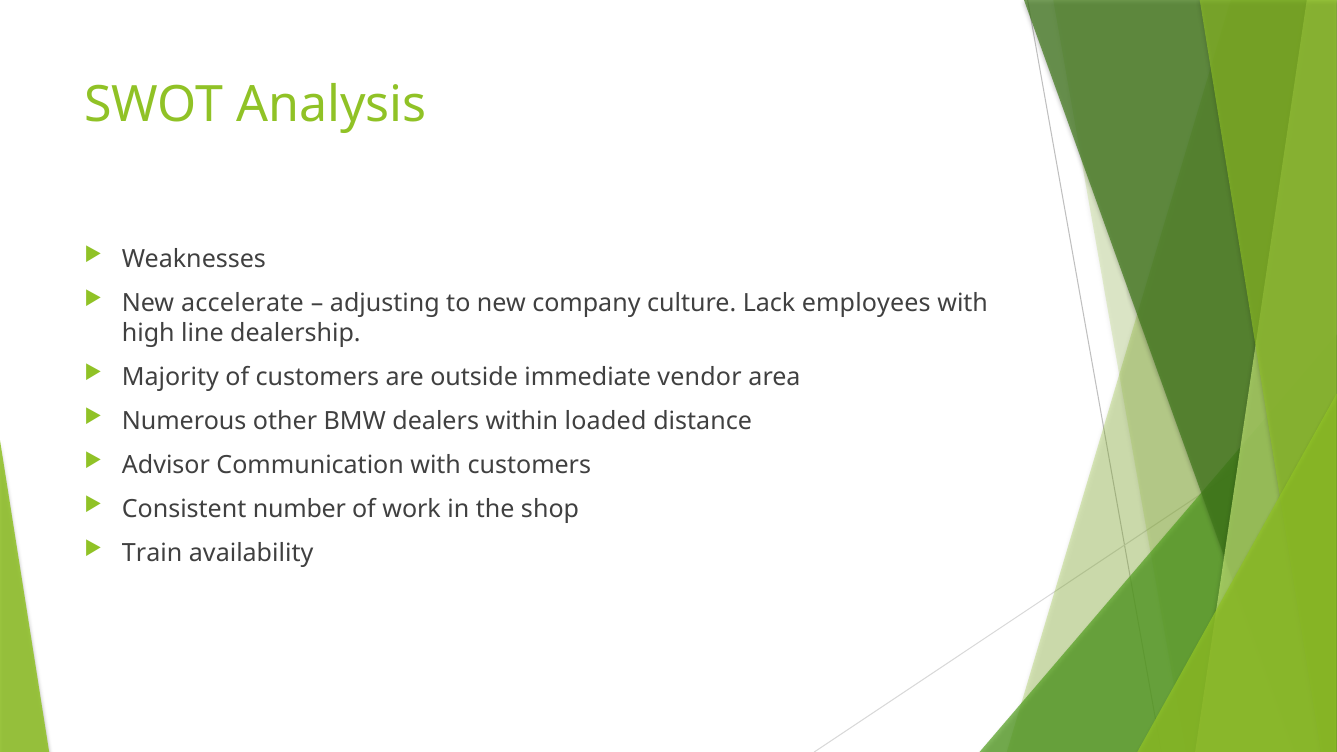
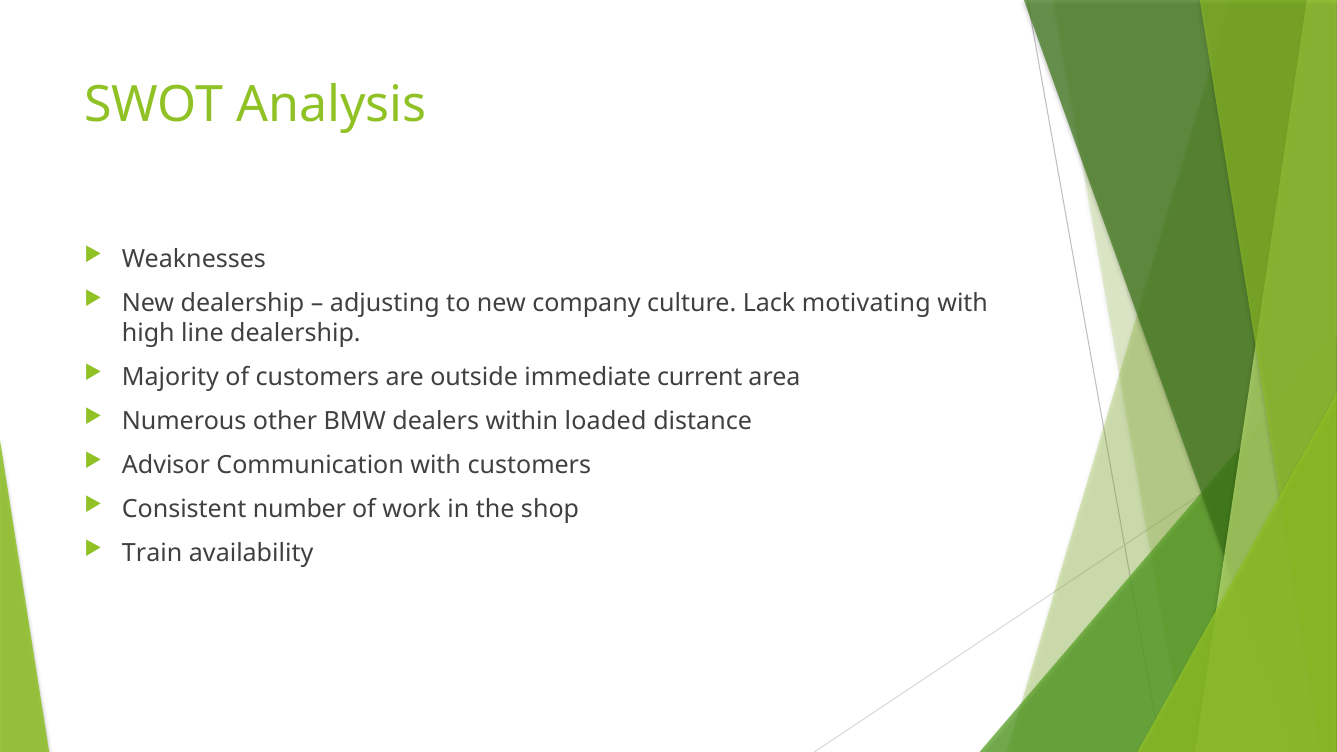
New accelerate: accelerate -> dealership
employees: employees -> motivating
vendor: vendor -> current
